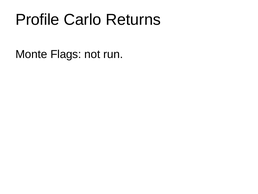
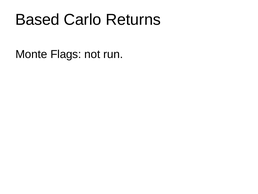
Profile: Profile -> Based
